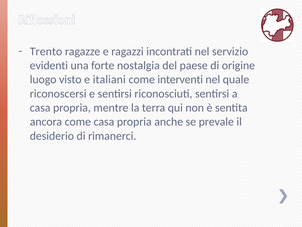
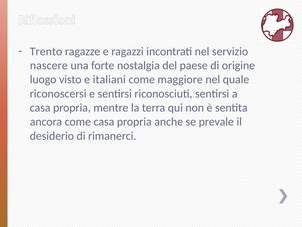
evidenti: evidenti -> nascere
interventi: interventi -> maggiore
